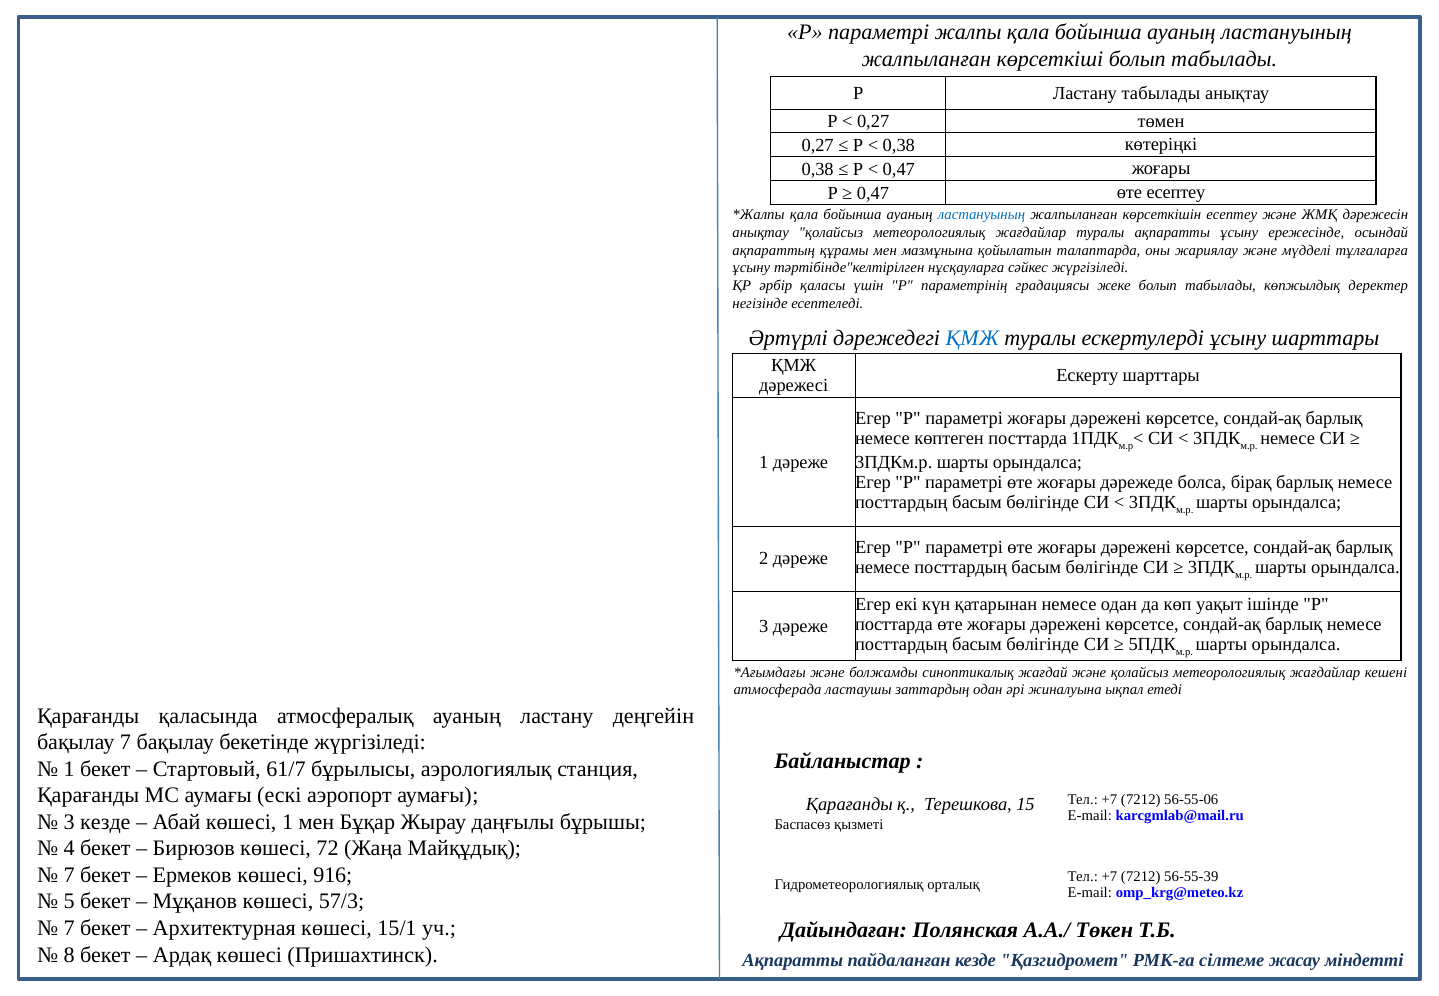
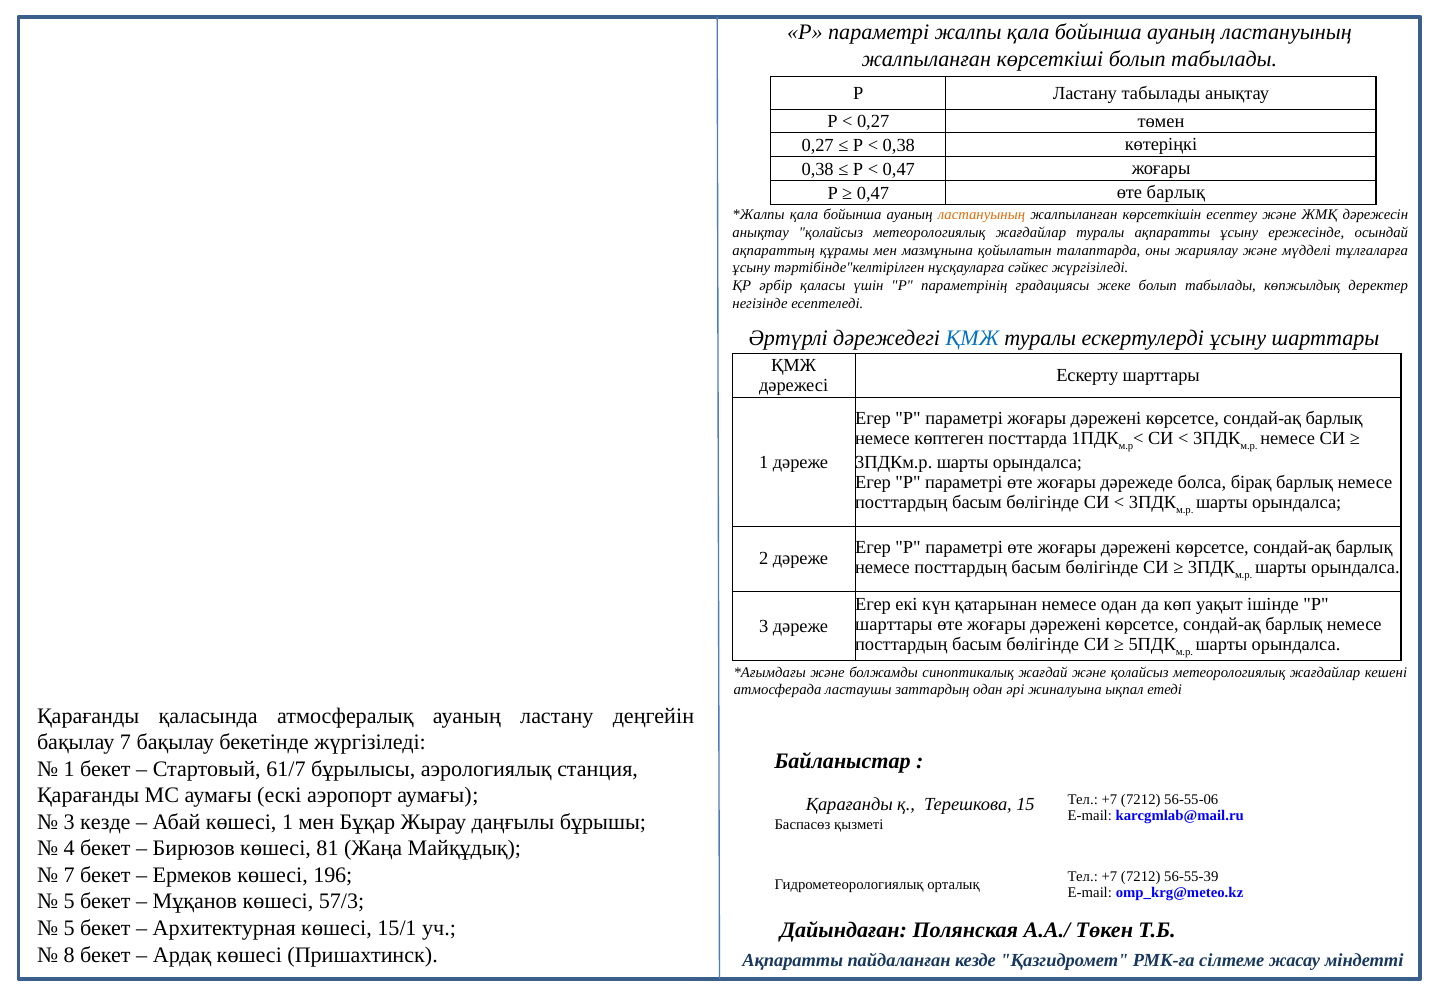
өте есептеу: есептеу -> барлық
ластануының at (982, 215) colour: blue -> orange
посттарда at (894, 625): посттарда -> шарттары
72: 72 -> 81
916: 916 -> 196
7 at (69, 928): 7 -> 5
